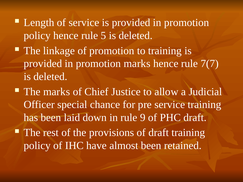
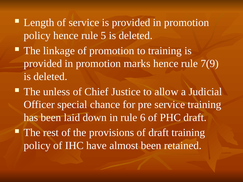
7(7: 7(7 -> 7(9
The marks: marks -> unless
9: 9 -> 6
